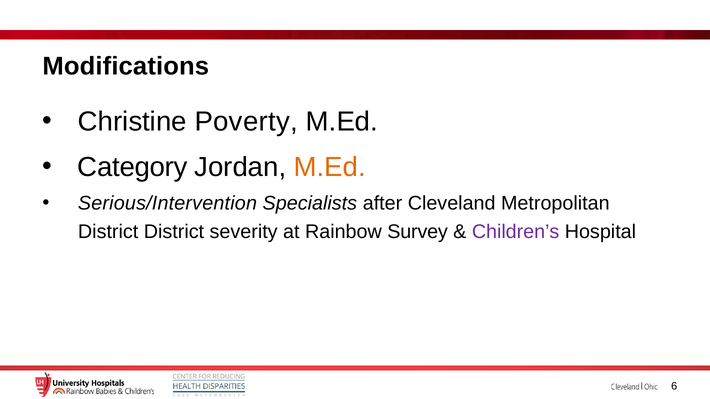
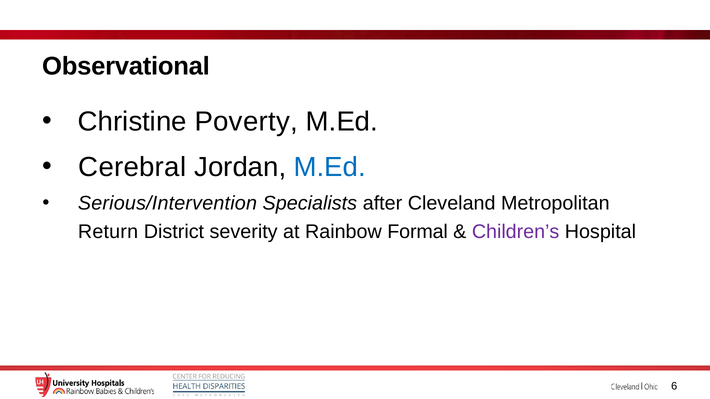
Modifications: Modifications -> Observational
Category: Category -> Cerebral
M.Ed at (330, 167) colour: orange -> blue
District at (108, 232): District -> Return
Survey: Survey -> Formal
